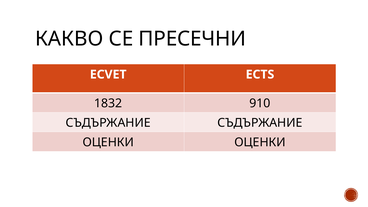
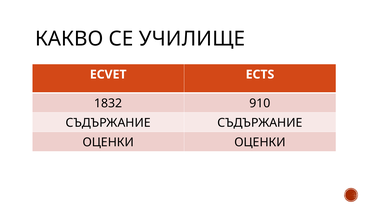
ПРЕСЕЧНИ: ПРЕСЕЧНИ -> УЧИЛИЩЕ
